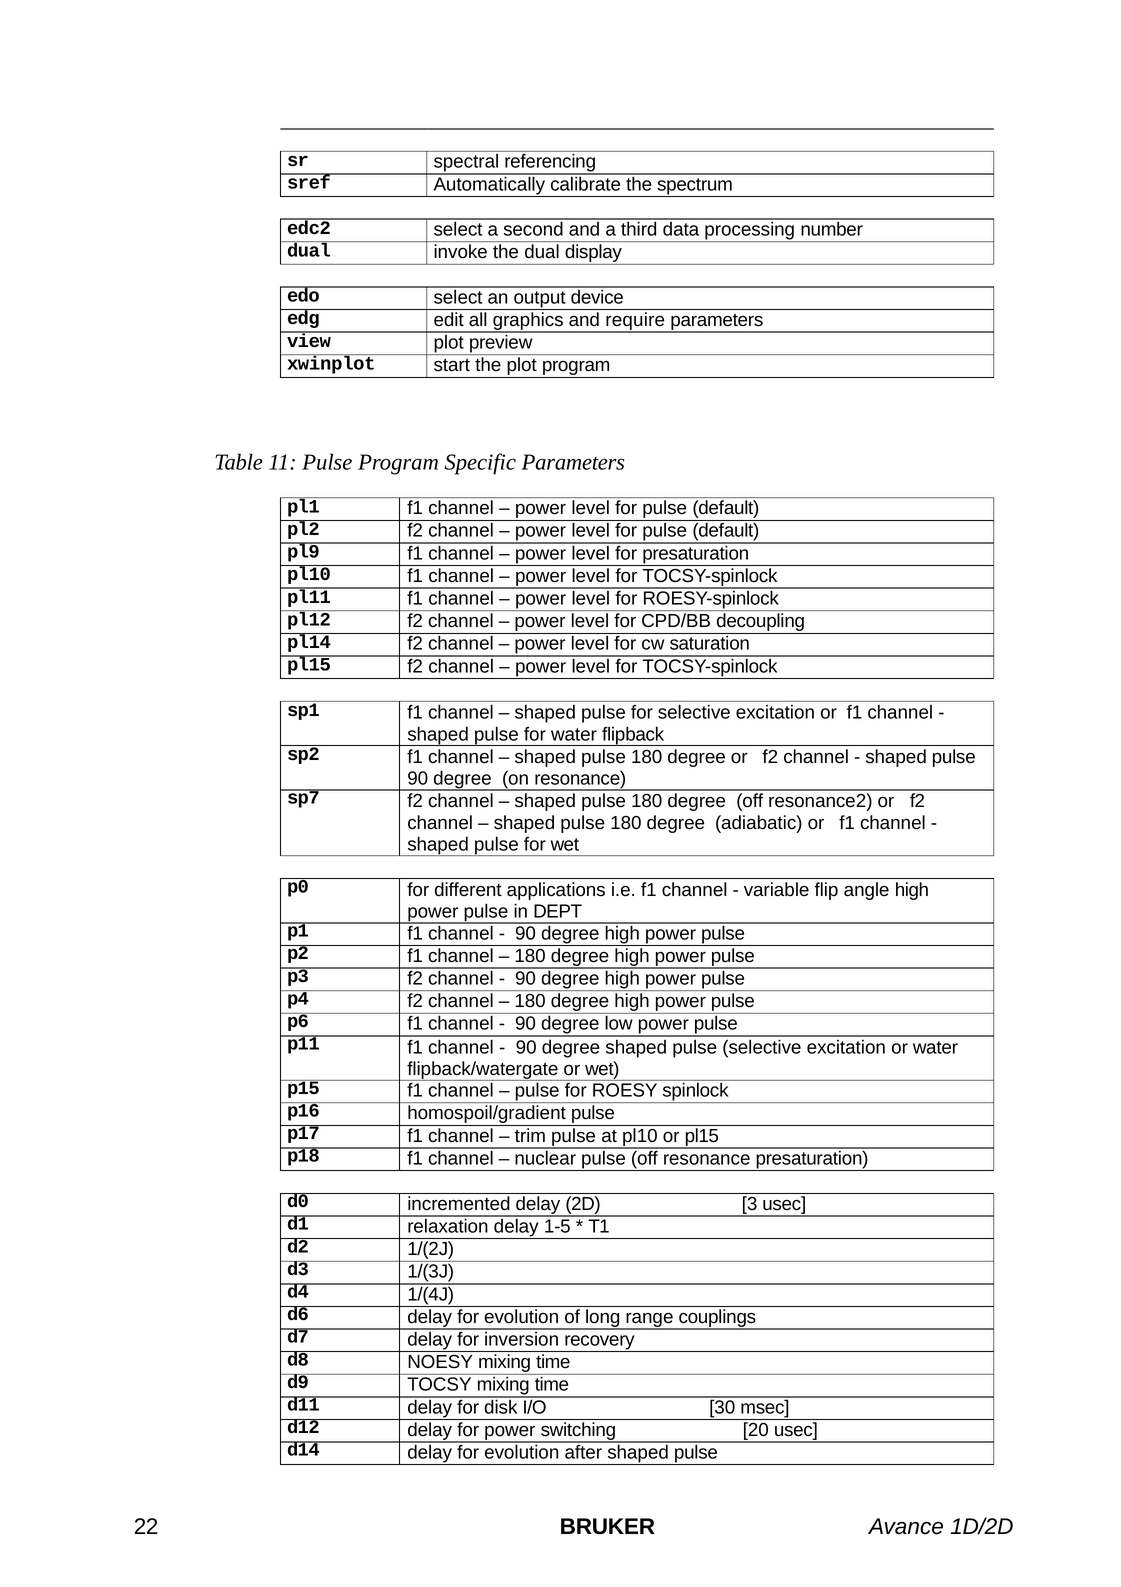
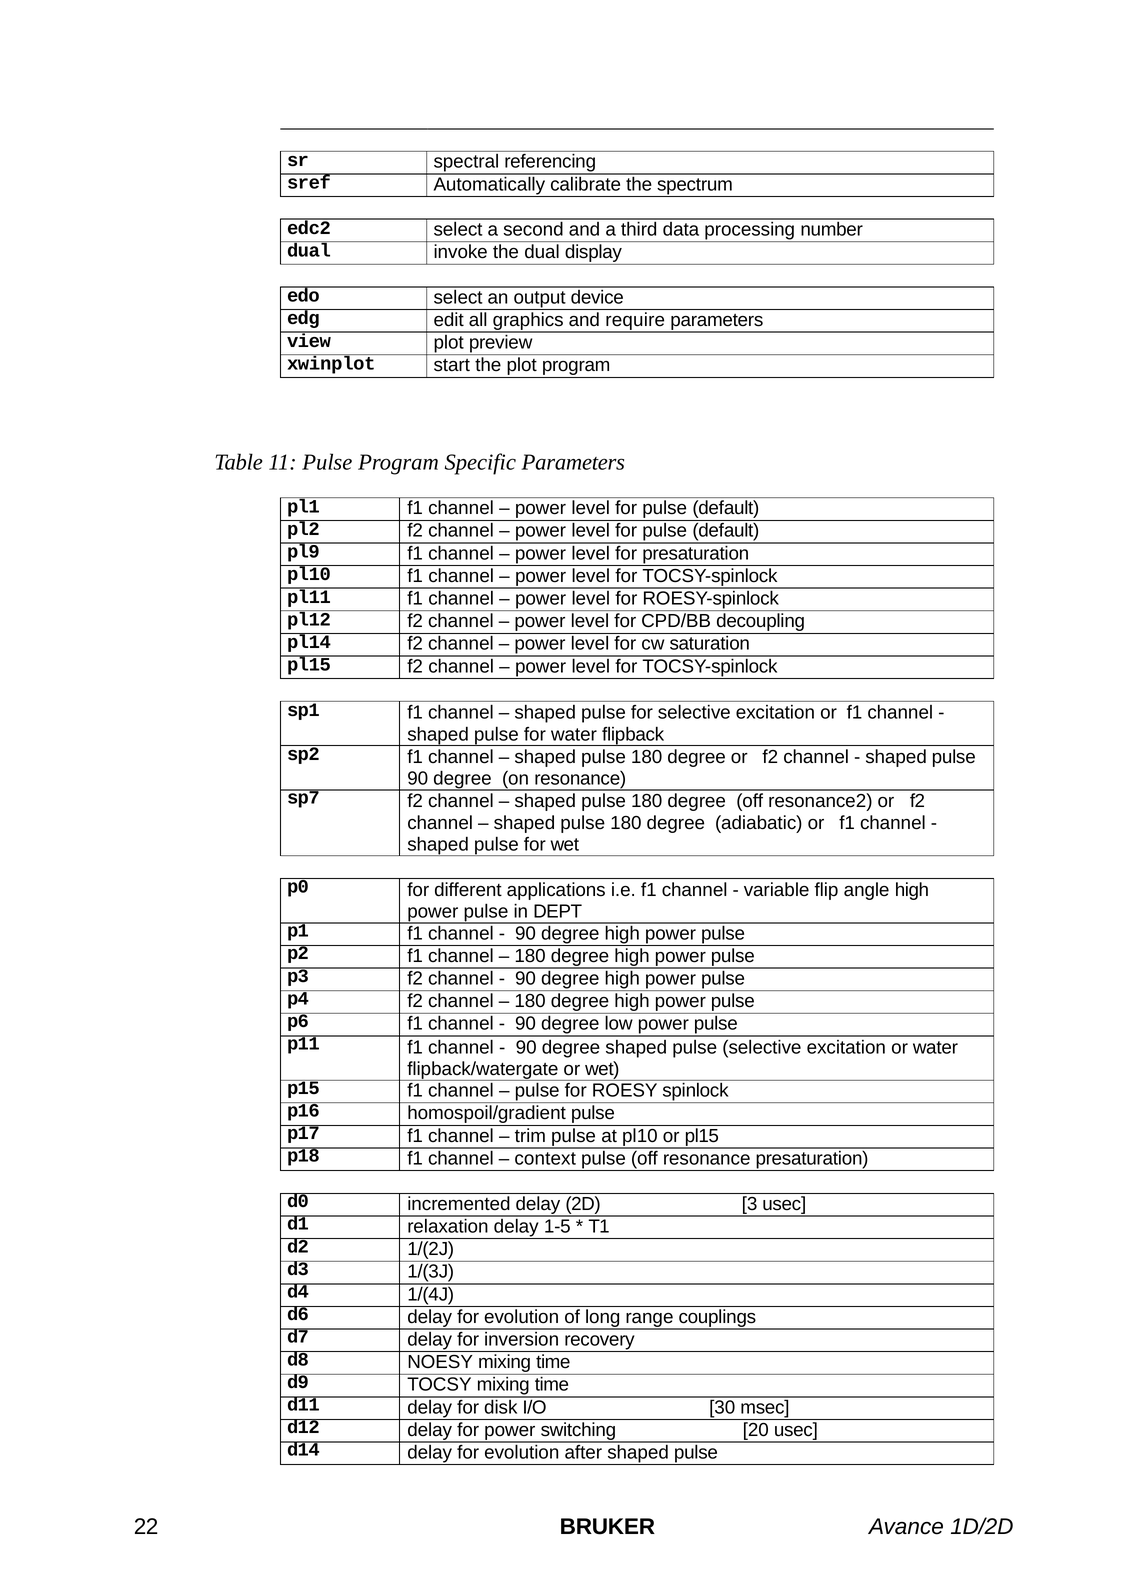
nuclear: nuclear -> context
